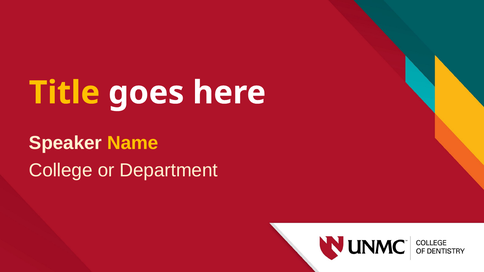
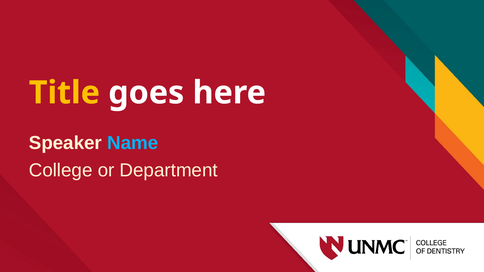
Name colour: yellow -> light blue
